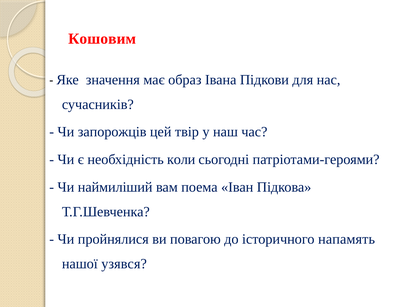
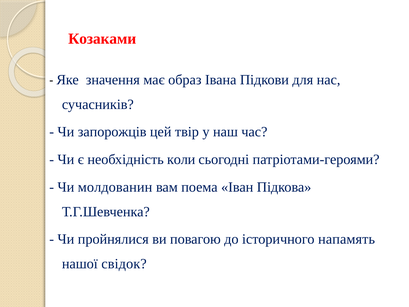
Кошовим: Кошовим -> Козаками
наймиліший: наймиліший -> молдованин
узявся: узявся -> свідок
